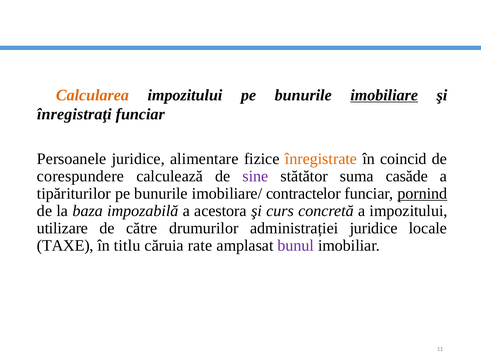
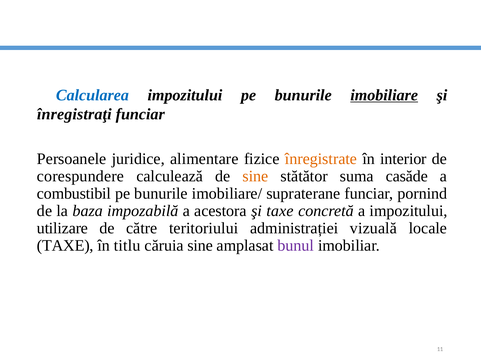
Calcularea colour: orange -> blue
coincid: coincid -> interior
sine at (255, 176) colour: purple -> orange
tipăriturilor: tipăriturilor -> combustibil
contractelor: contractelor -> supraterane
pornind underline: present -> none
şi curs: curs -> taxe
drumurilor: drumurilor -> teritoriului
administrației juridice: juridice -> vizuală
căruia rate: rate -> sine
